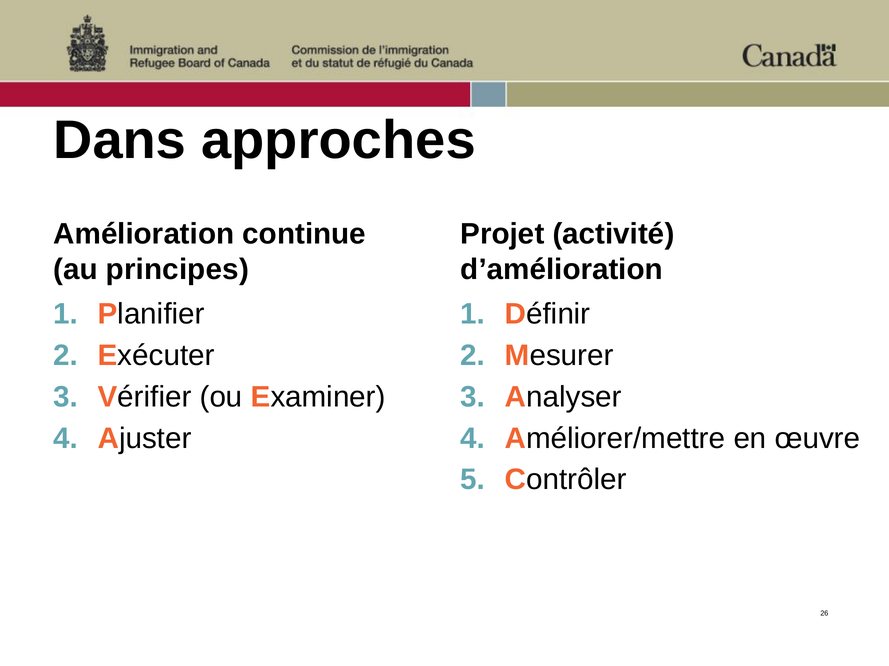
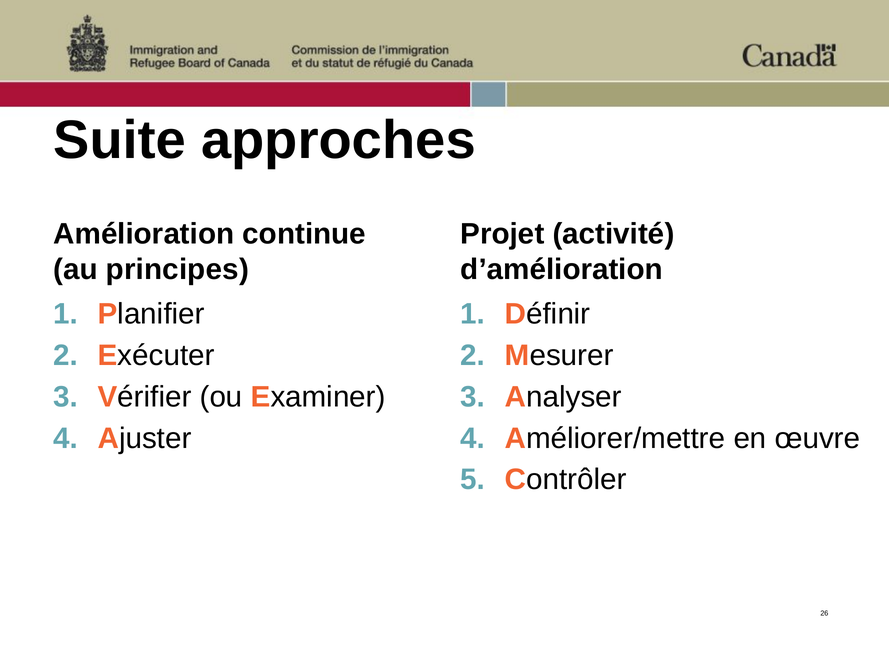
Dans: Dans -> Suite
